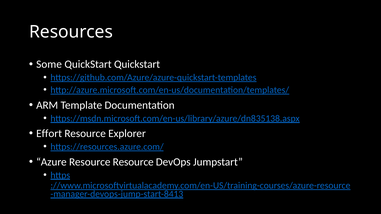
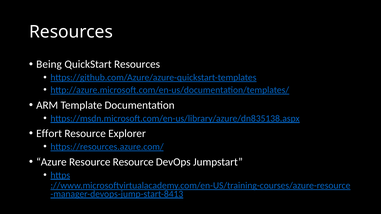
Some: Some -> Being
QuickStart Quickstart: Quickstart -> Resources
